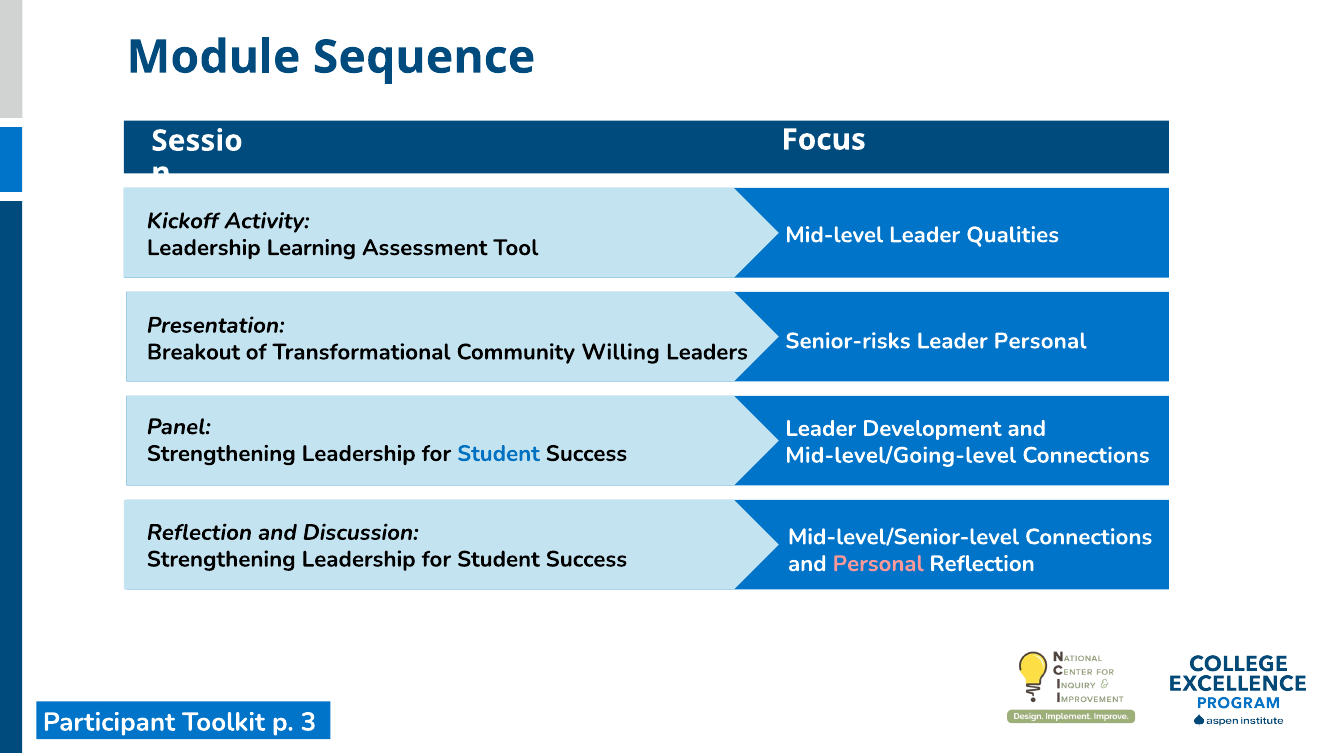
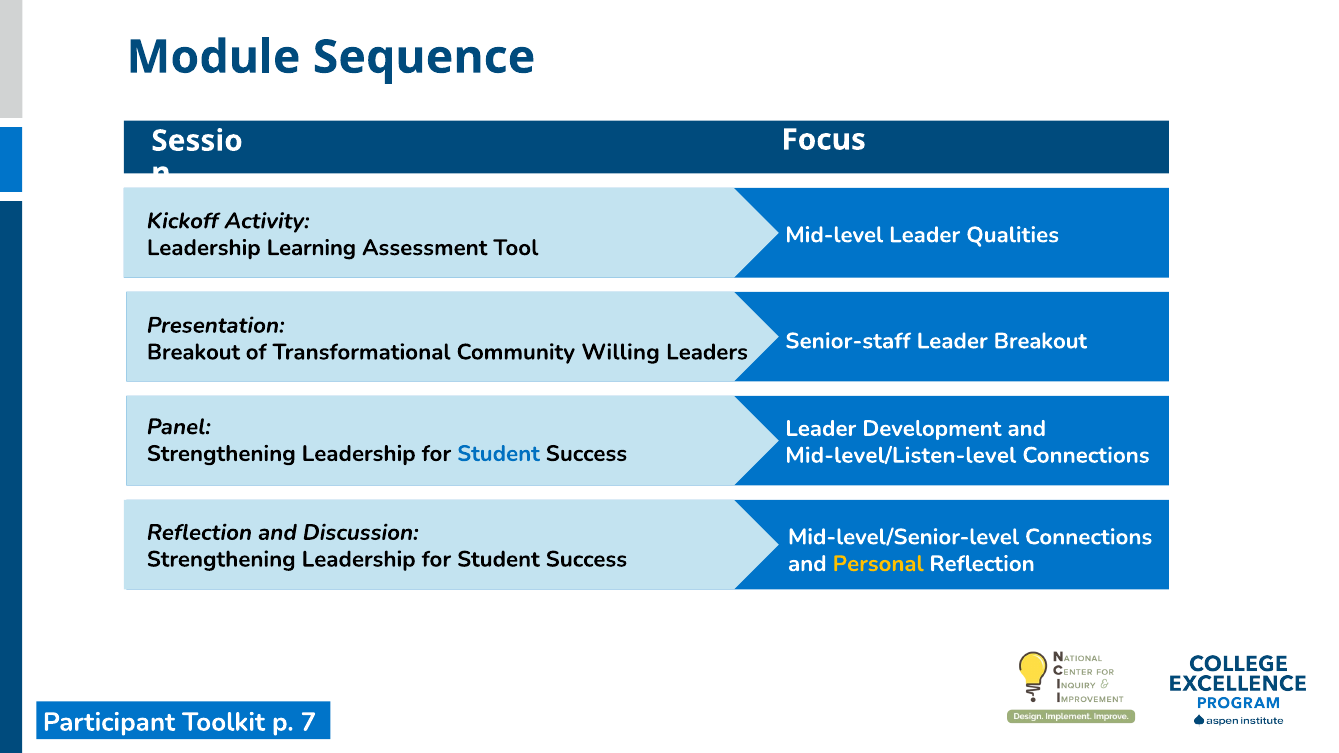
Senior-risks: Senior-risks -> Senior-staff
Leader Personal: Personal -> Breakout
Mid-level/Going-level: Mid-level/Going-level -> Mid-level/Listen-level
Personal at (878, 564) colour: pink -> yellow
3: 3 -> 7
